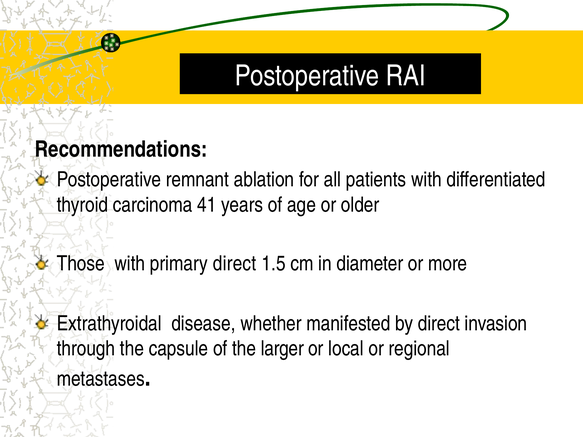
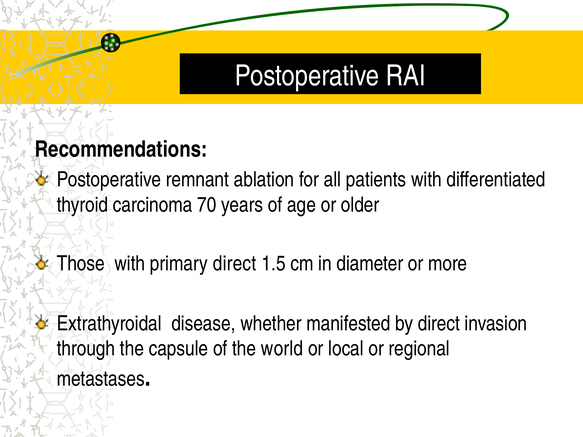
41: 41 -> 70
larger: larger -> world
